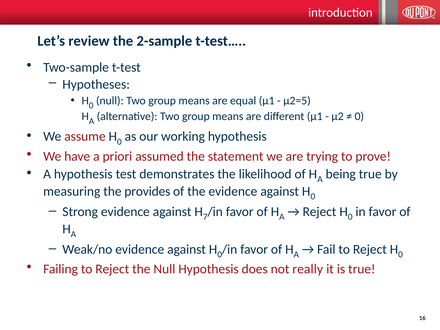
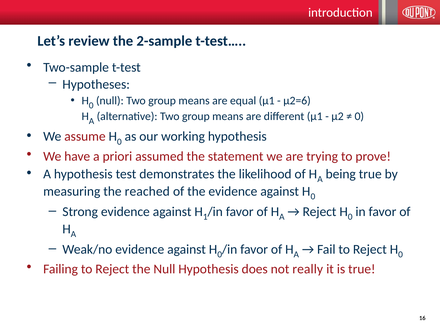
µ2=5: µ2=5 -> µ2=6
provides: provides -> reached
7: 7 -> 1
